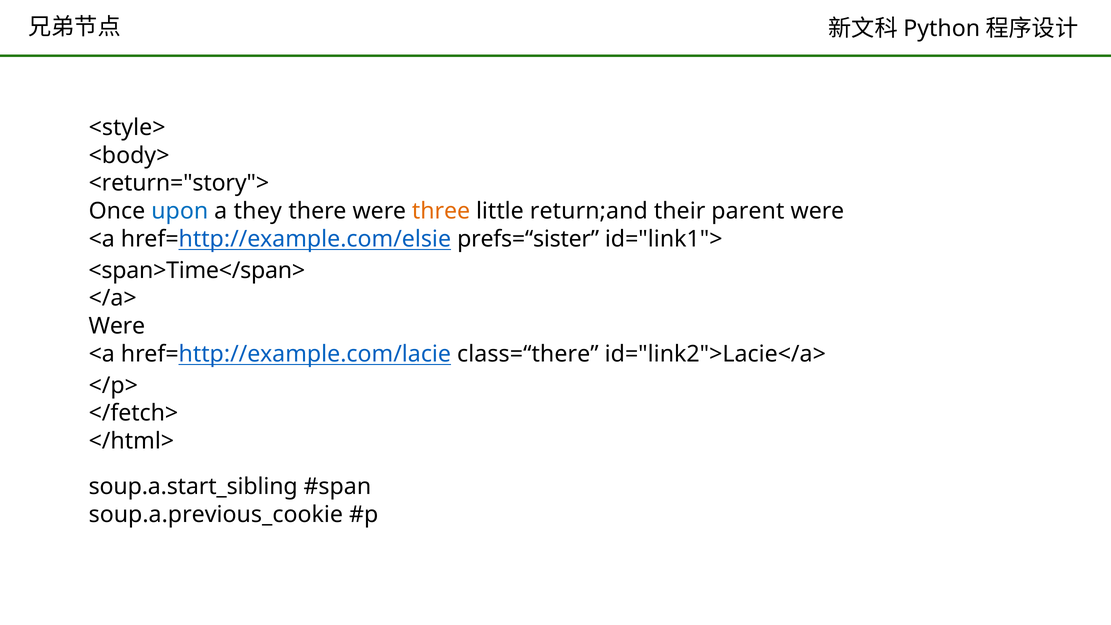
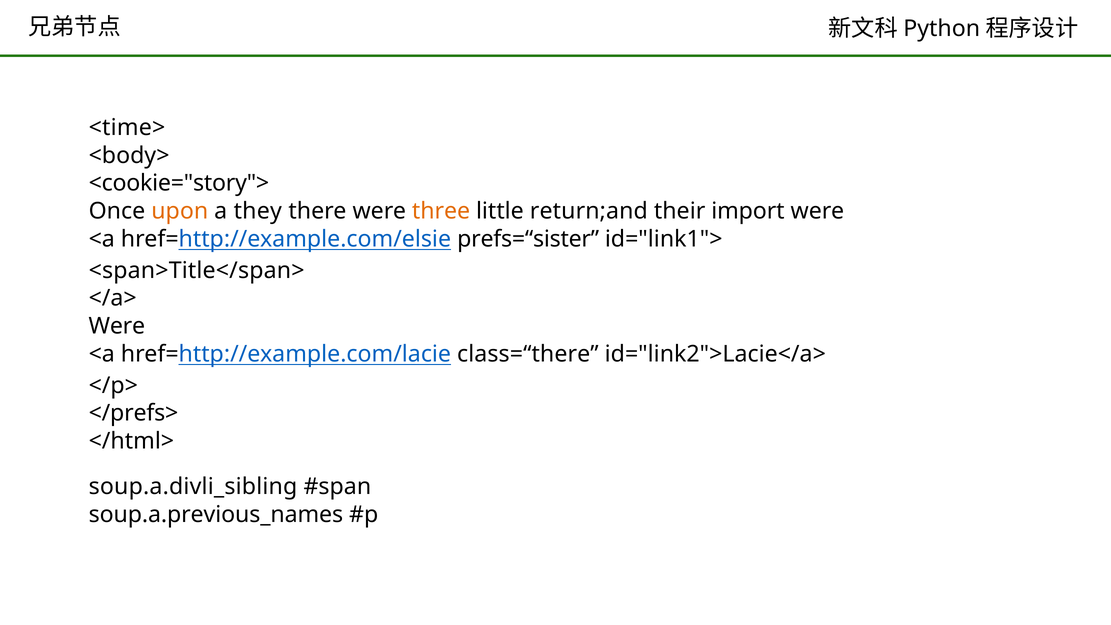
<style>: <style> -> <time>
<return="story">: <return="story"> -> <cookie="story">
upon colour: blue -> orange
parent: parent -> import
<span>Time</span>: <span>Time</span> -> <span>Title</span>
</fetch>: </fetch> -> </prefs>
soup.a.start_sibling: soup.a.start_sibling -> soup.a.divli_sibling
soup.a.previous_cookie: soup.a.previous_cookie -> soup.a.previous_names
